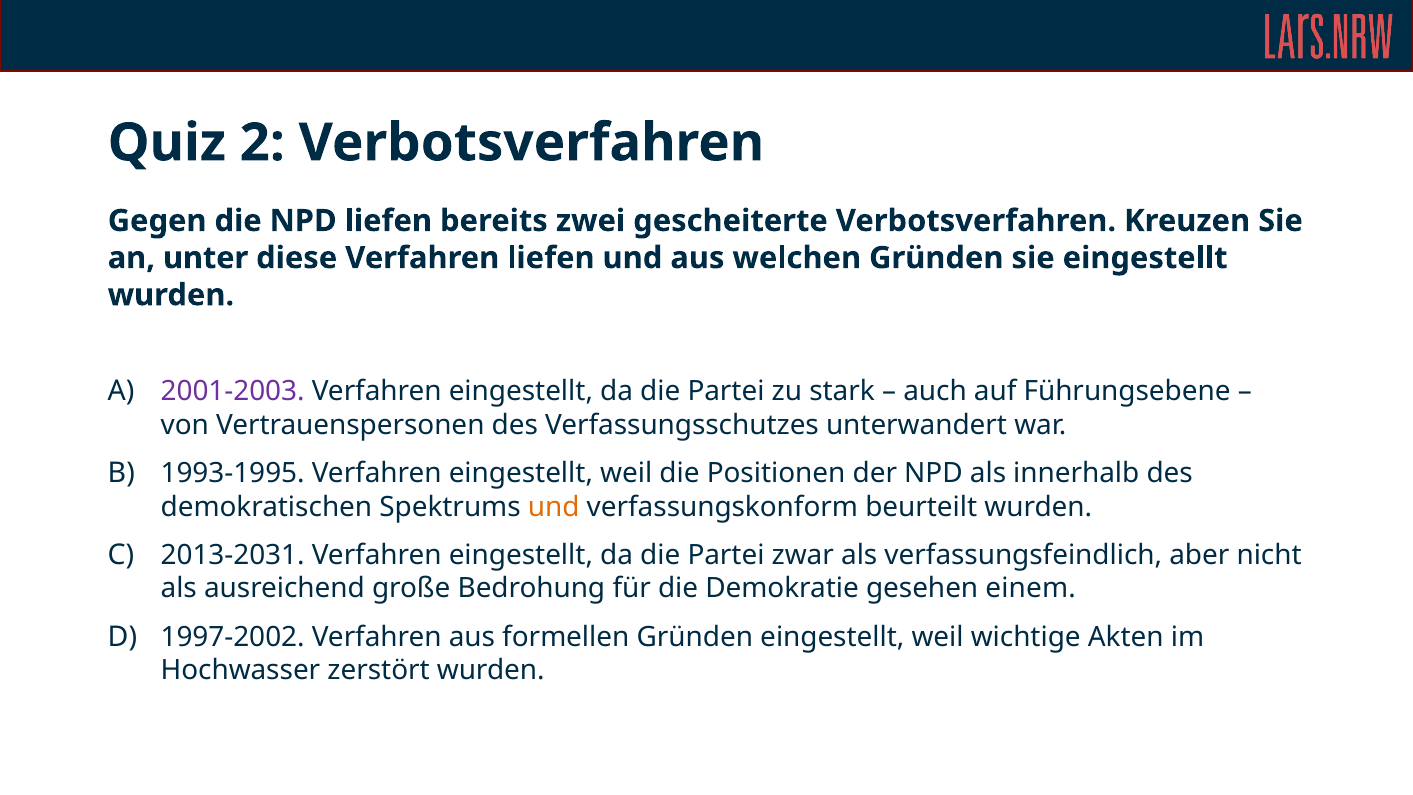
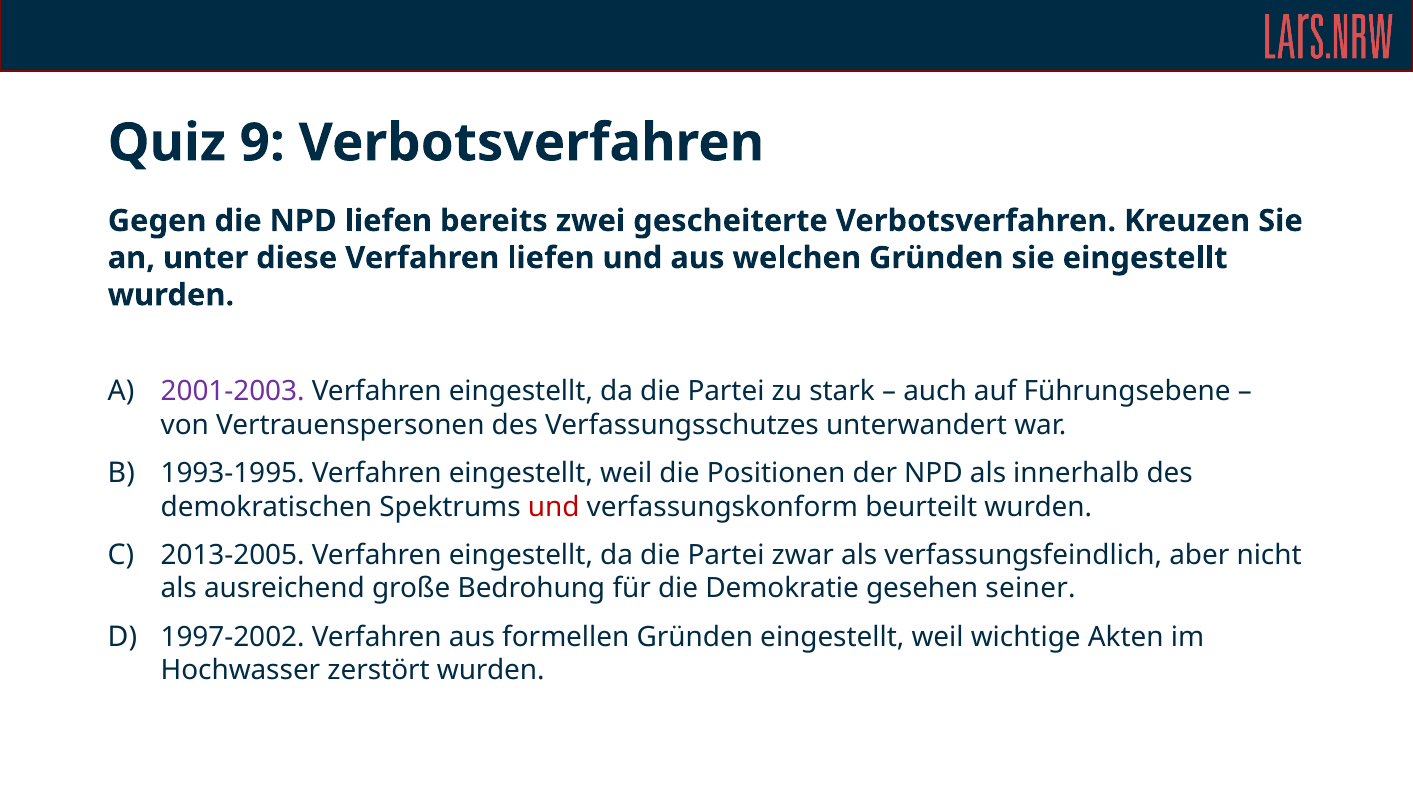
2: 2 -> 9
und at (554, 507) colour: orange -> red
2013-2031: 2013-2031 -> 2013-2005
einem: einem -> seiner
